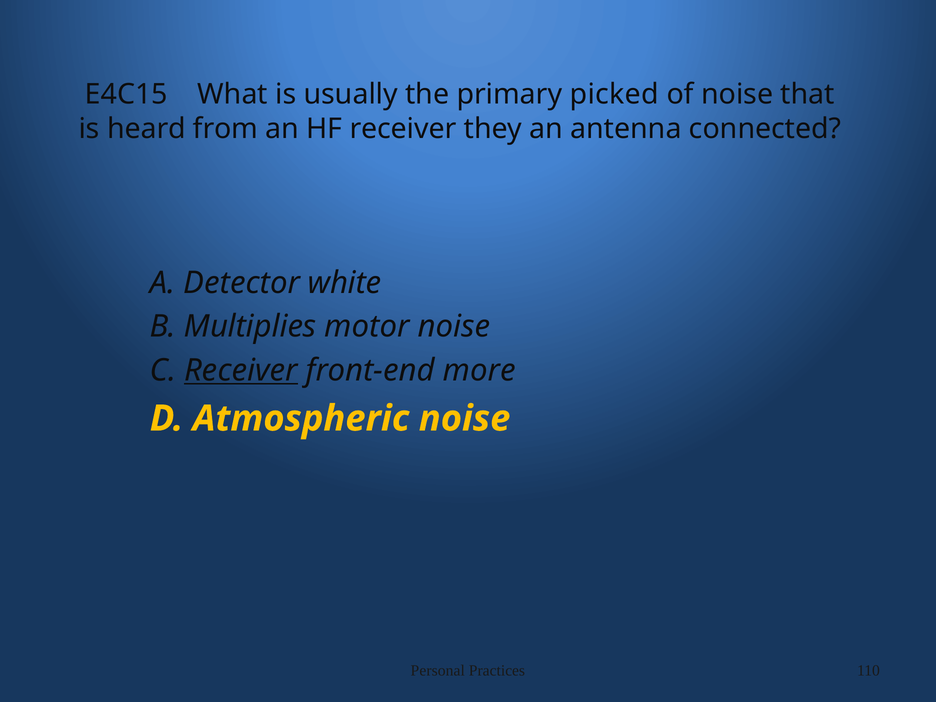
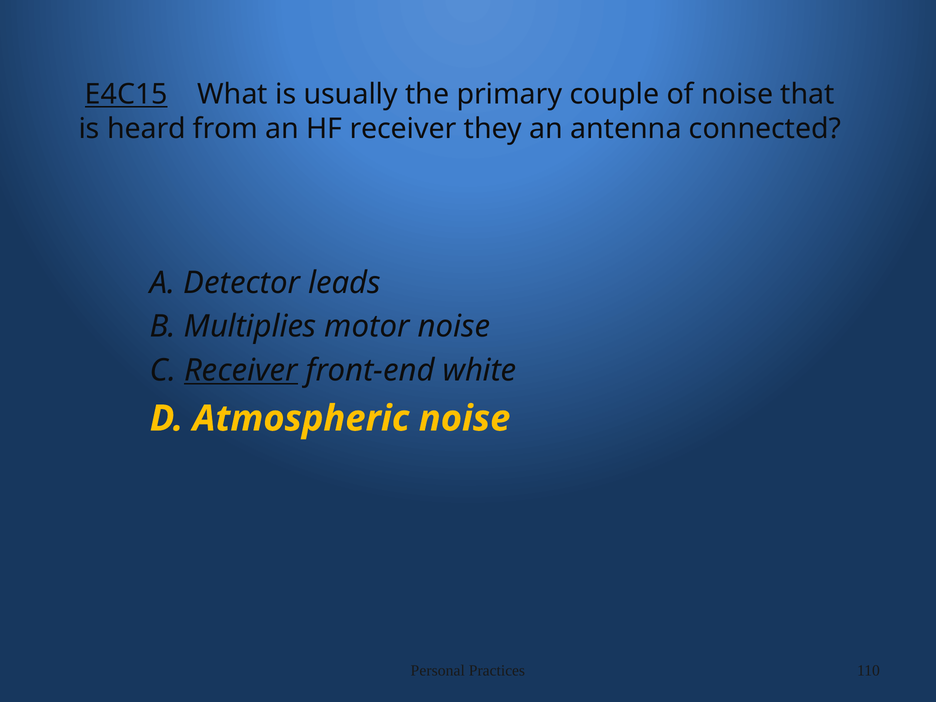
E4C15 underline: none -> present
picked: picked -> couple
white: white -> leads
more: more -> white
